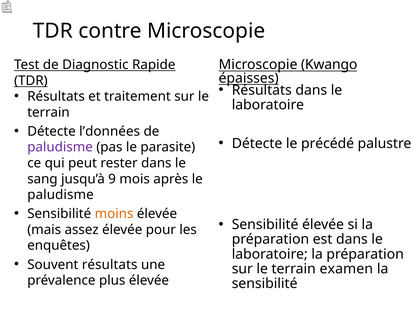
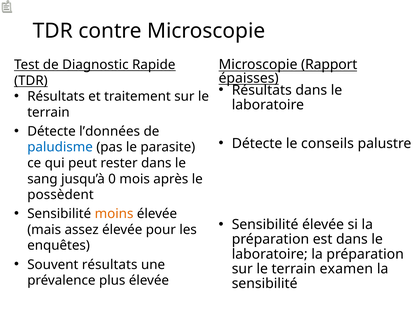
Kwango: Kwango -> Rapport
précédé: précédé -> conseils
paludisme at (60, 147) colour: purple -> blue
9: 9 -> 0
paludisme at (61, 195): paludisme -> possèdent
